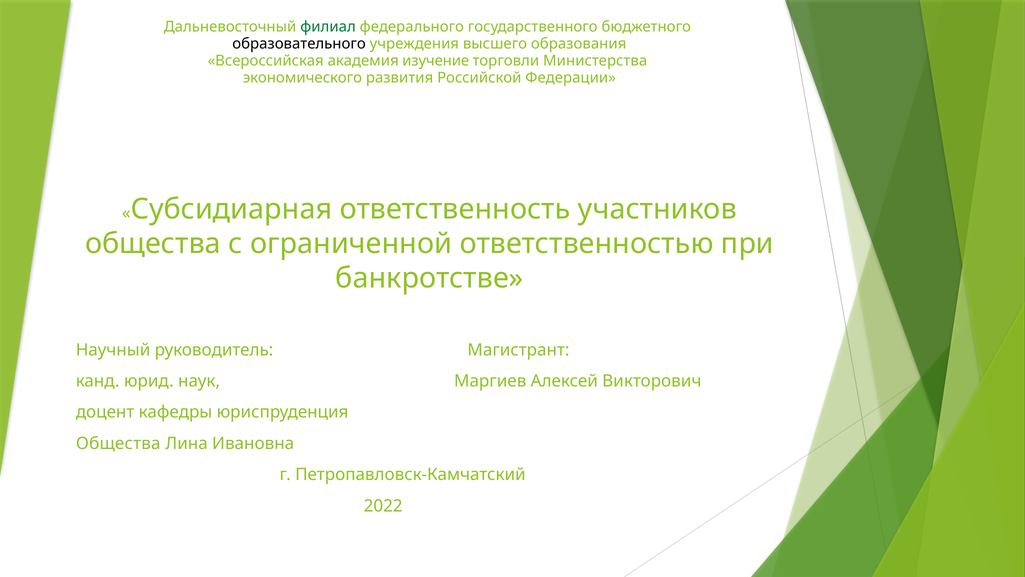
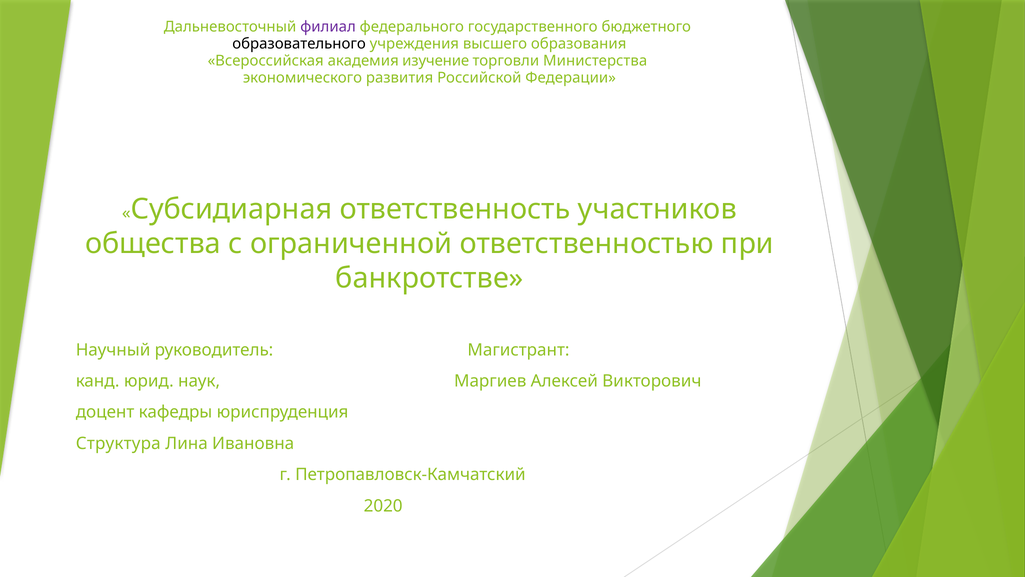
филиал colour: green -> purple
Общества at (118, 443): Общества -> Структура
2022: 2022 -> 2020
